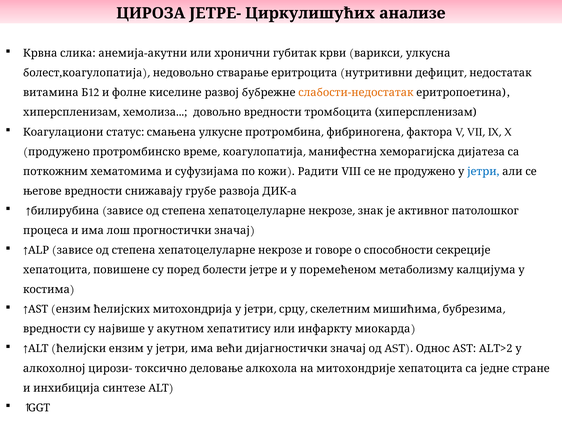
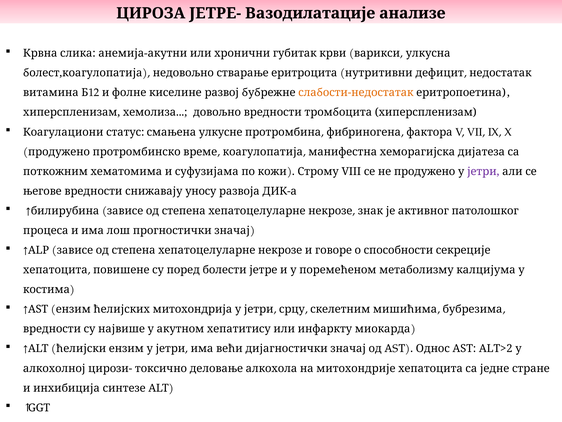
Циркулишућих: Циркулишућих -> Вазодилатације
Радити: Радити -> Строму
јетри at (483, 171) colour: blue -> purple
грубе: грубе -> уносу
